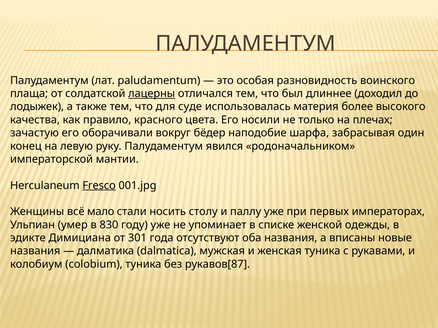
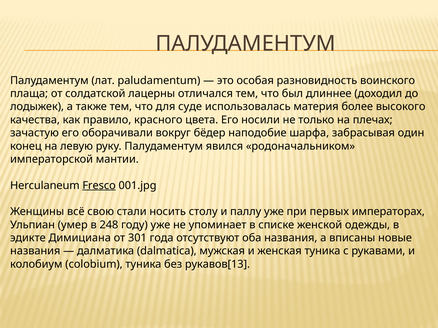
лацерны underline: present -> none
мало: мало -> свою
830: 830 -> 248
рукавов[87: рукавов[87 -> рукавов[13
